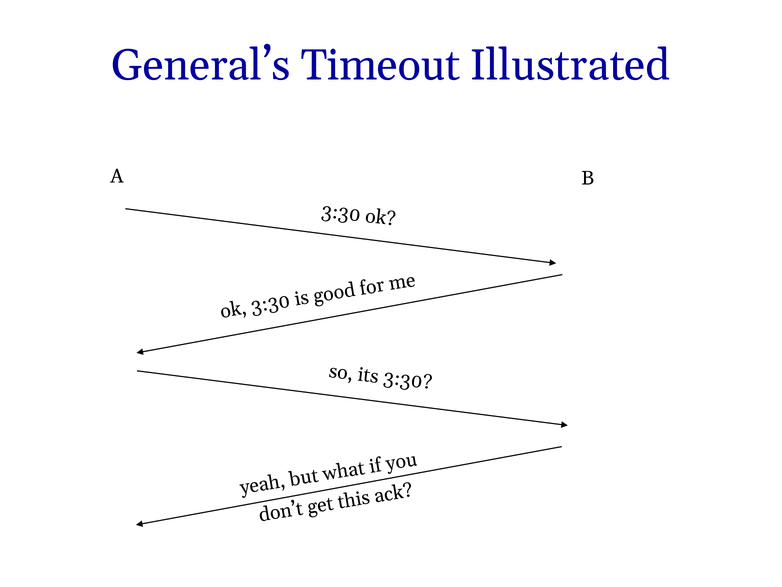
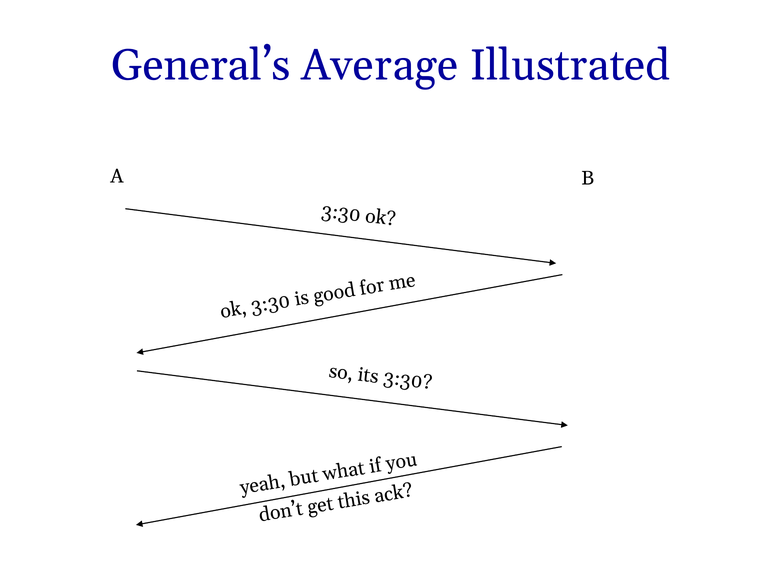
Timeout: Timeout -> Average
